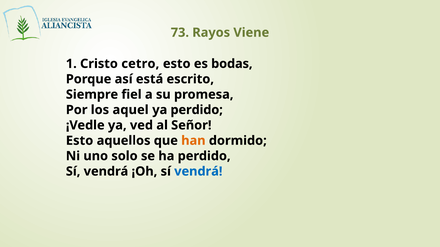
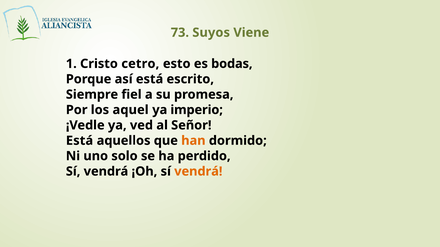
Rayos: Rayos -> Suyos
ya perdido: perdido -> imperio
Esto at (80, 141): Esto -> Está
vendrá at (198, 172) colour: blue -> orange
